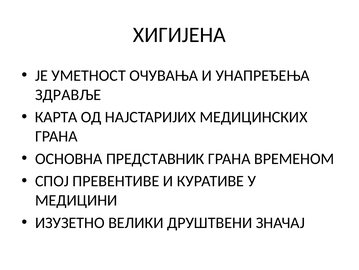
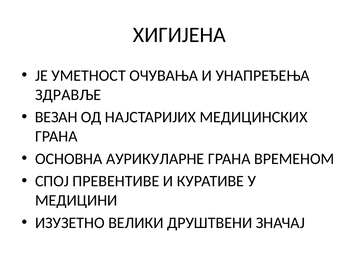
КАРТА: КАРТА -> ВЕЗАН
ПРЕДСТАВНИК: ПРЕДСТАВНИК -> АУРИКУЛАРНЕ
